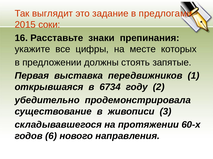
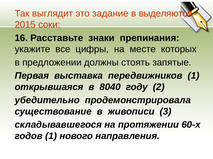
предлогами: предлогами -> выделяются
6734: 6734 -> 8040
годов 6: 6 -> 1
